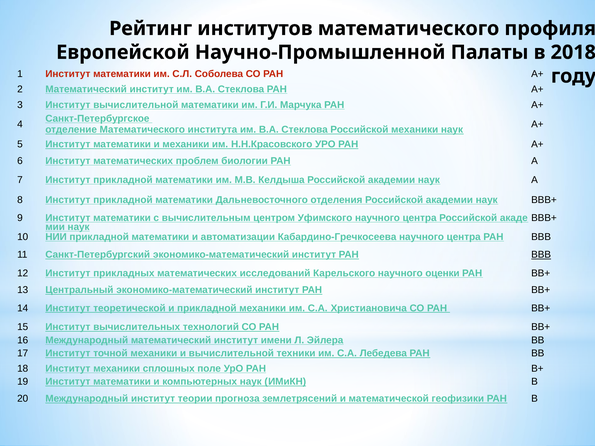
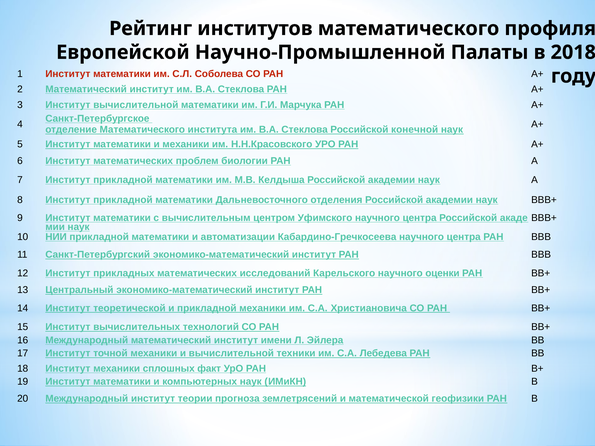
Российской механики: механики -> конечной
ВВВ underline: present -> none
поле: поле -> факт
